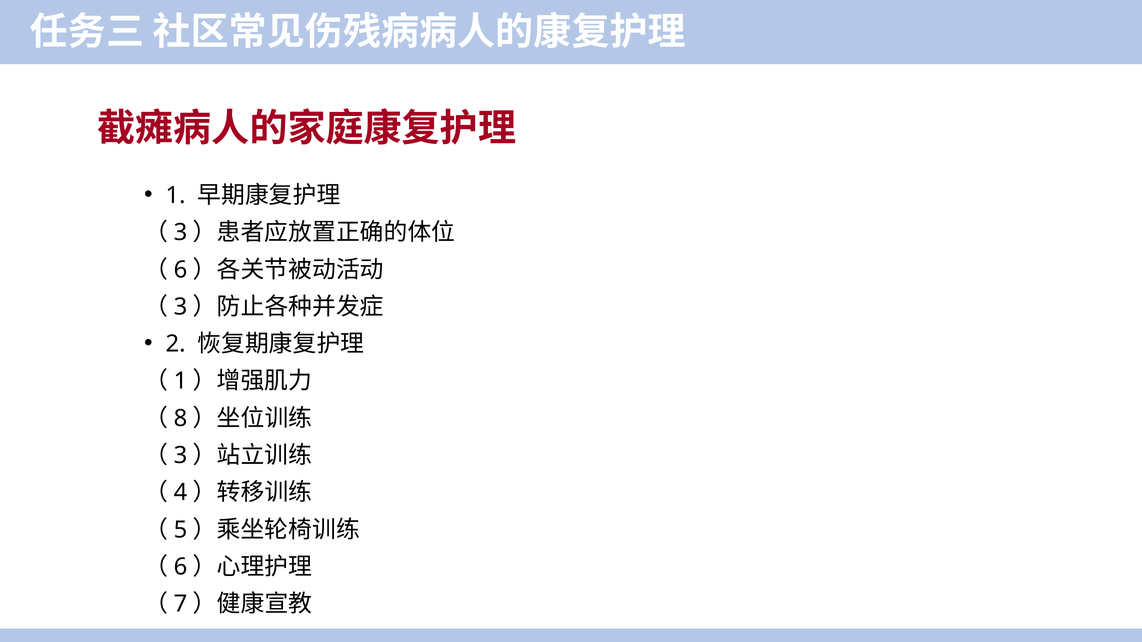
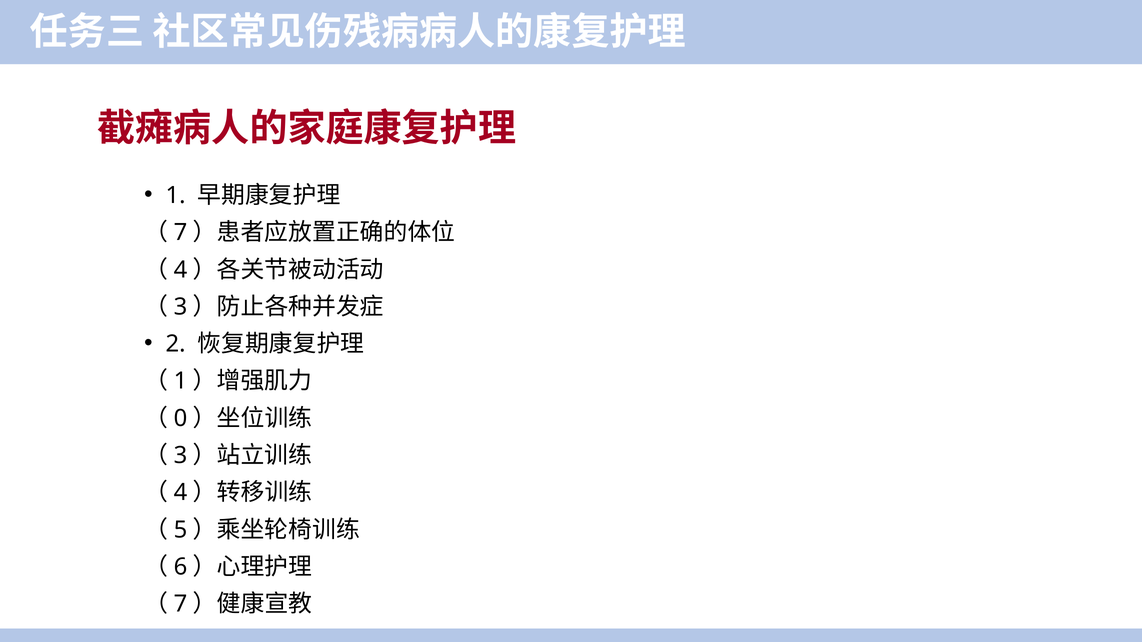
3 at (181, 233): 3 -> 7
6 at (181, 270): 6 -> 4
8: 8 -> 0
